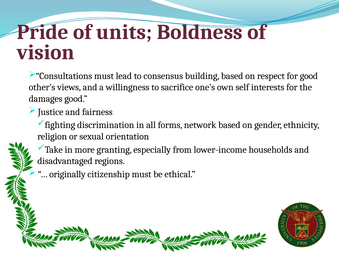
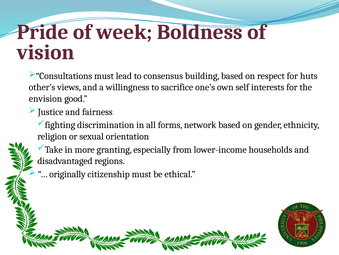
units: units -> week
for good: good -> huts
damages: damages -> envision
